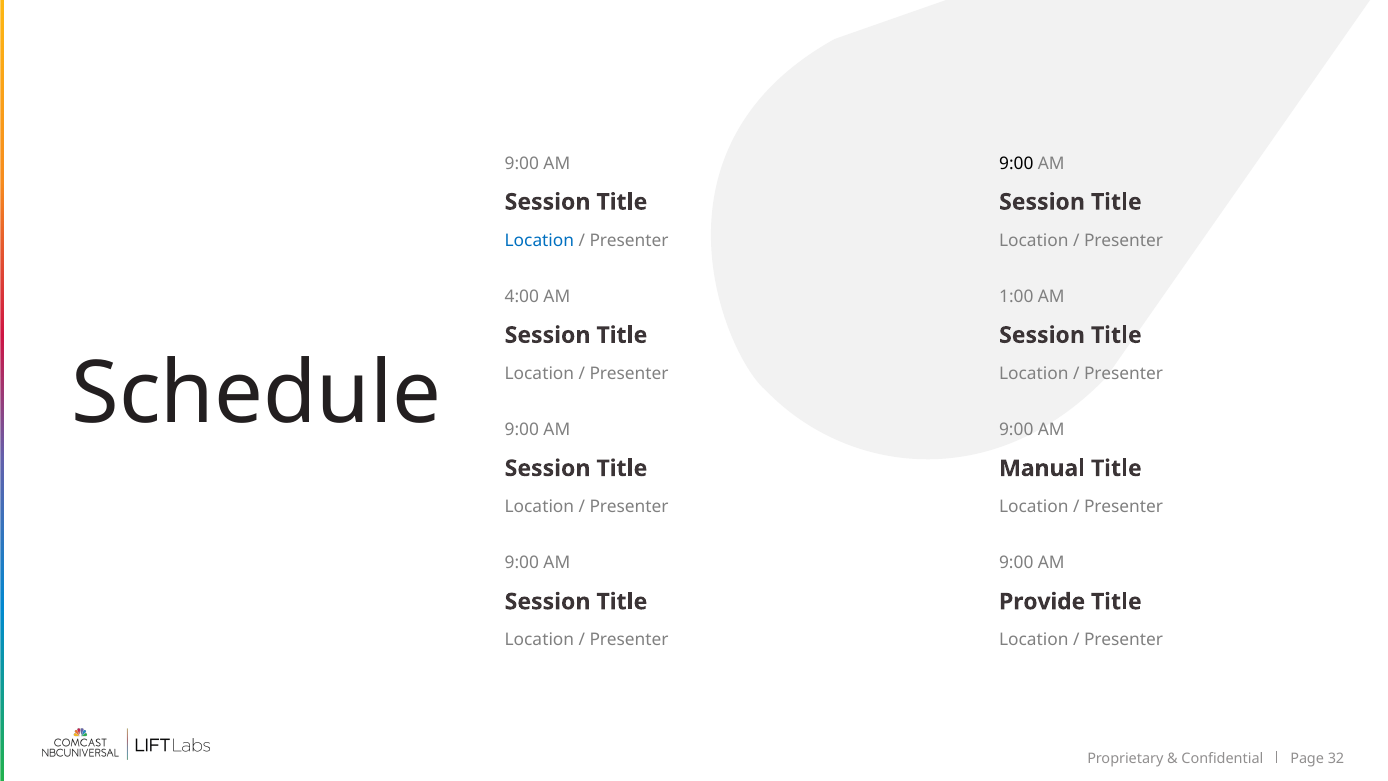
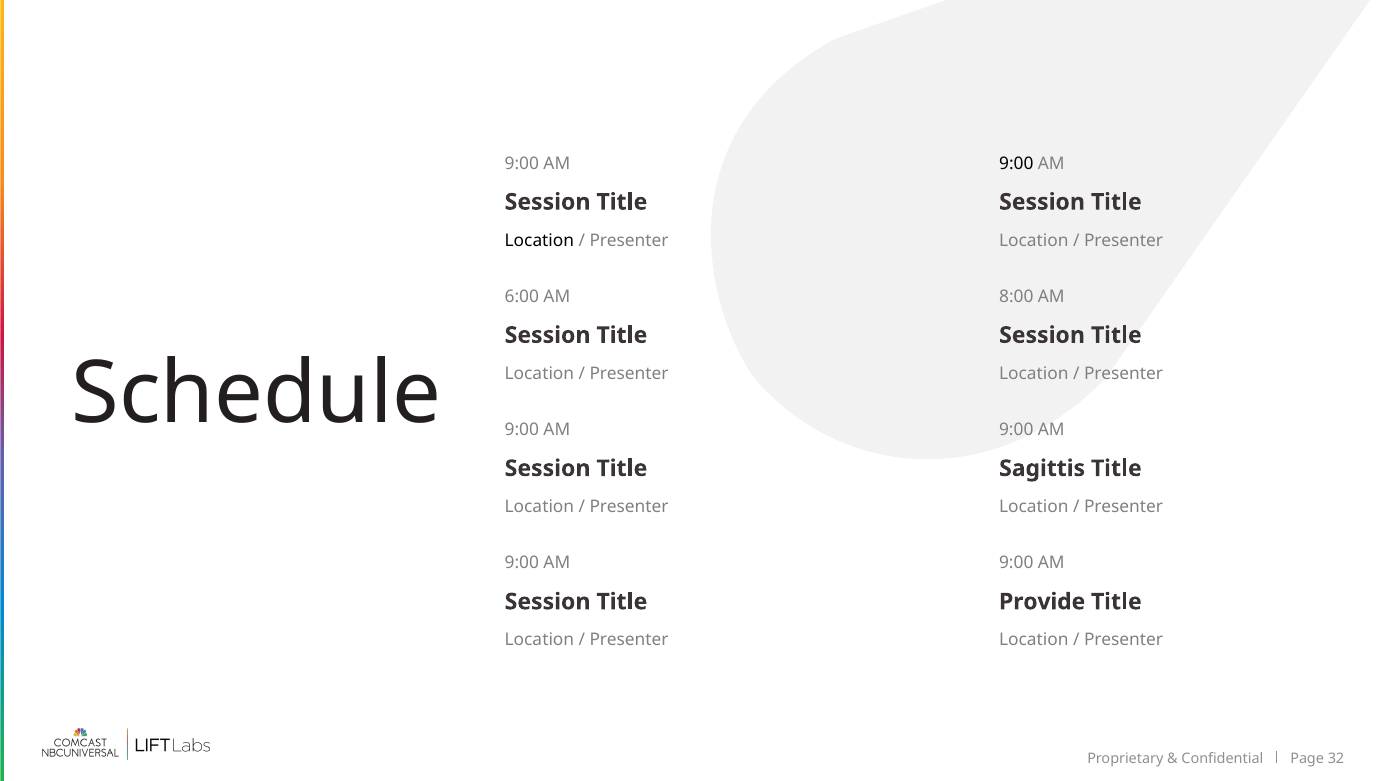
Location at (539, 240) colour: blue -> black
4:00: 4:00 -> 6:00
1:00: 1:00 -> 8:00
Manual: Manual -> Sagittis
